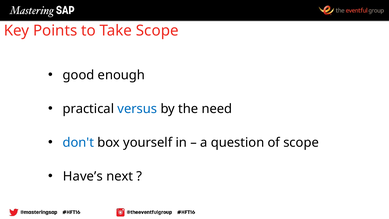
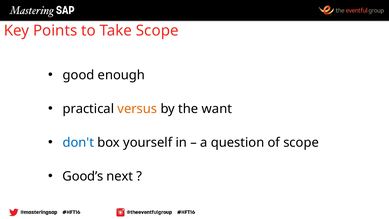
versus colour: blue -> orange
need: need -> want
Have’s: Have’s -> Good’s
